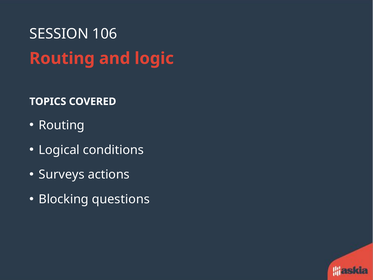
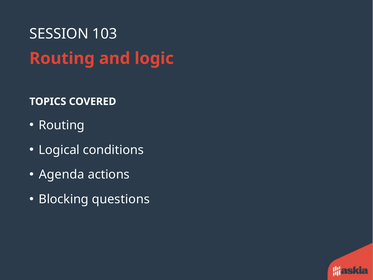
106: 106 -> 103
Surveys: Surveys -> Agenda
